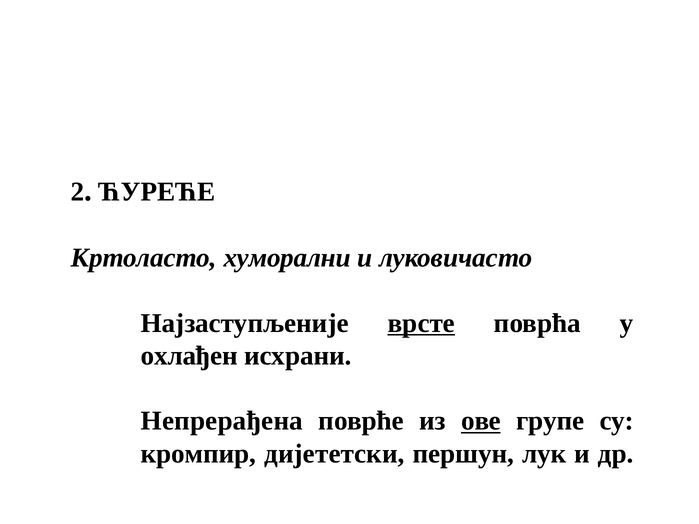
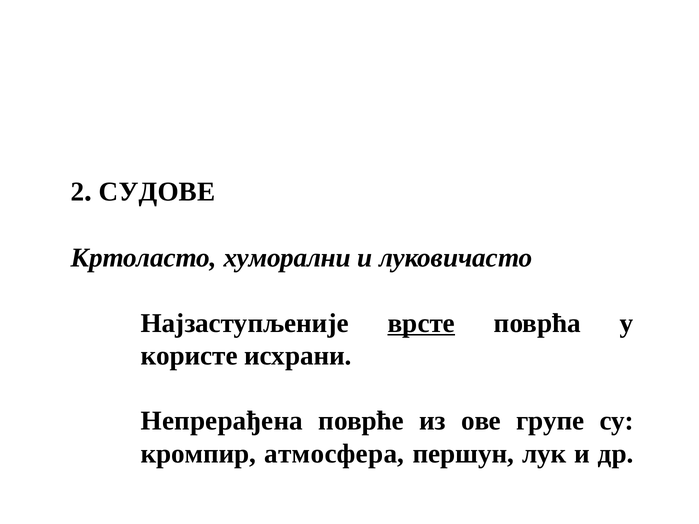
ЋУРЕЋЕ: ЋУРЕЋЕ -> СУДОВЕ
охлађен: охлађен -> користе
ове underline: present -> none
дијететски: дијететски -> атмосфера
